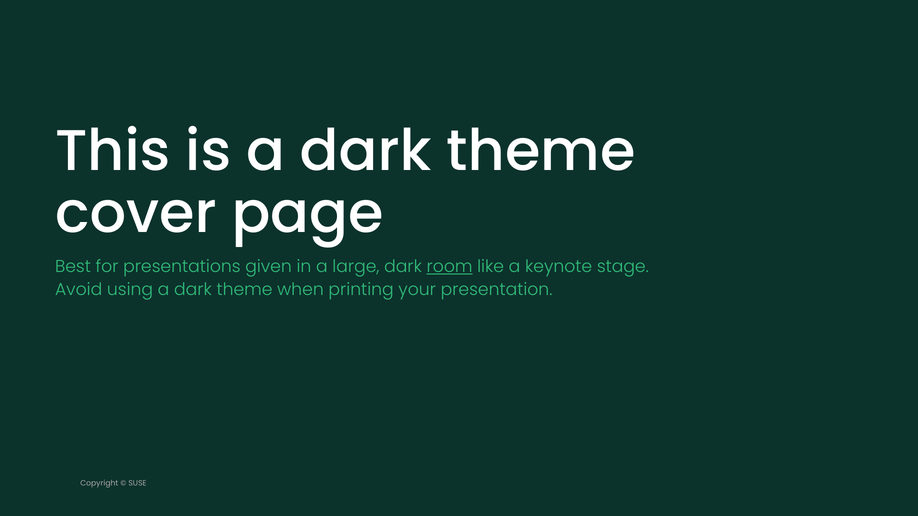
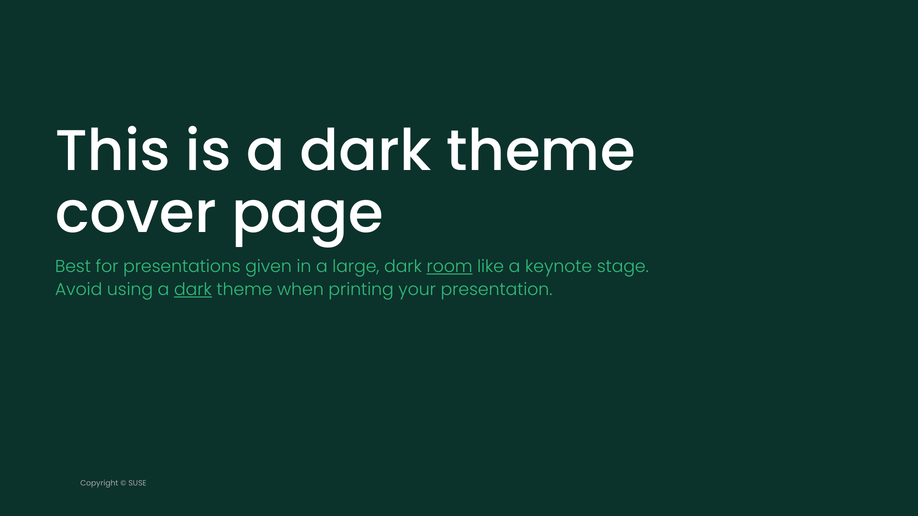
dark at (193, 290) underline: none -> present
